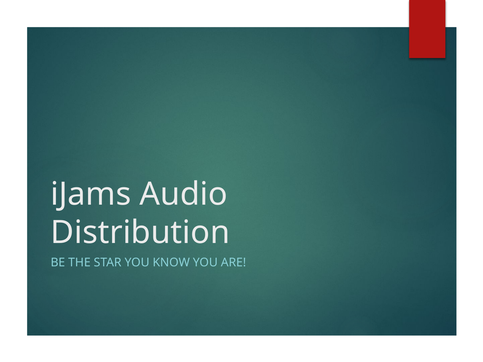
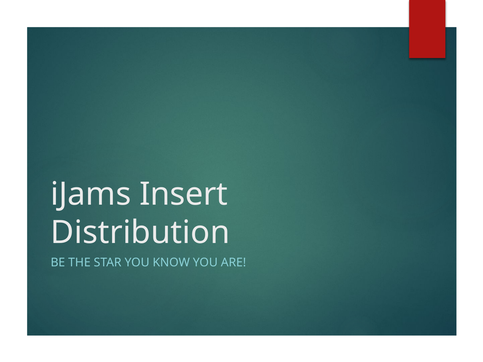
Audio: Audio -> Insert
